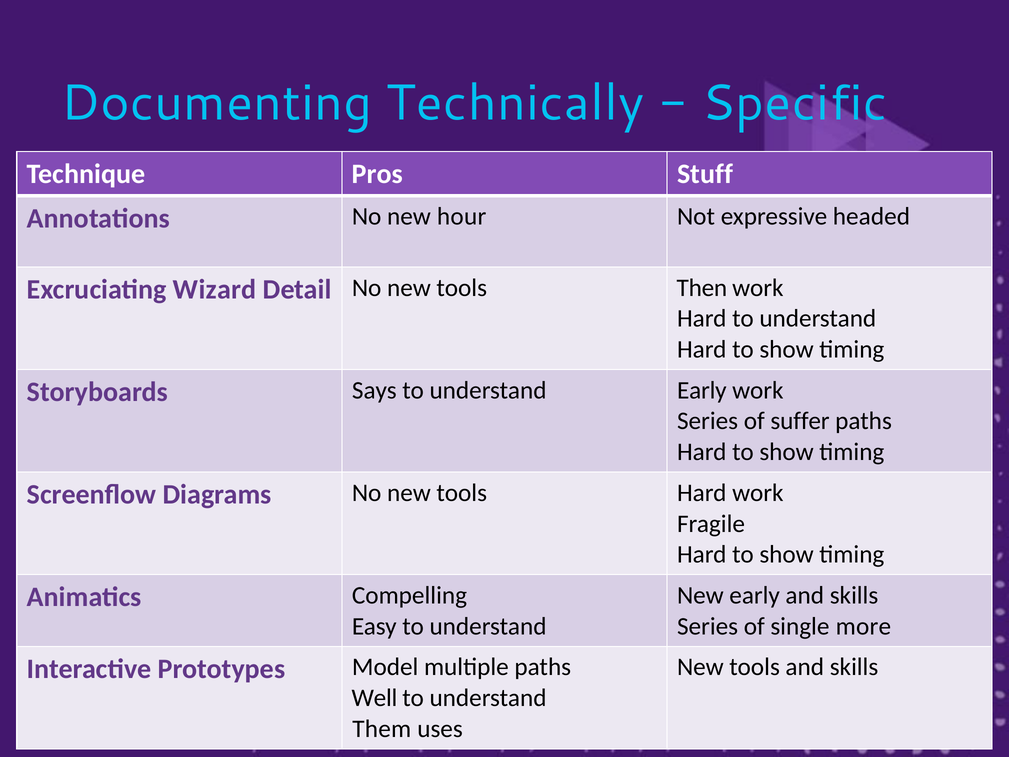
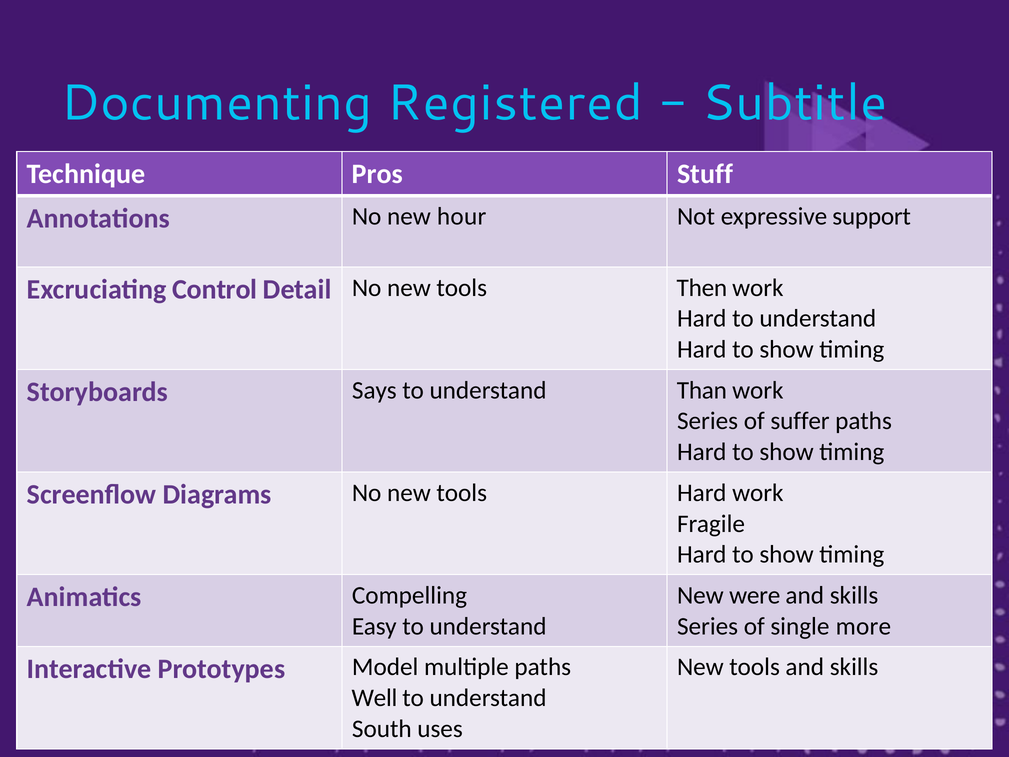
Technically: Technically -> Registered
Specific: Specific -> Subtitle
headed: headed -> support
Wizard: Wizard -> Control
understand Early: Early -> Than
New early: early -> were
Them: Them -> South
